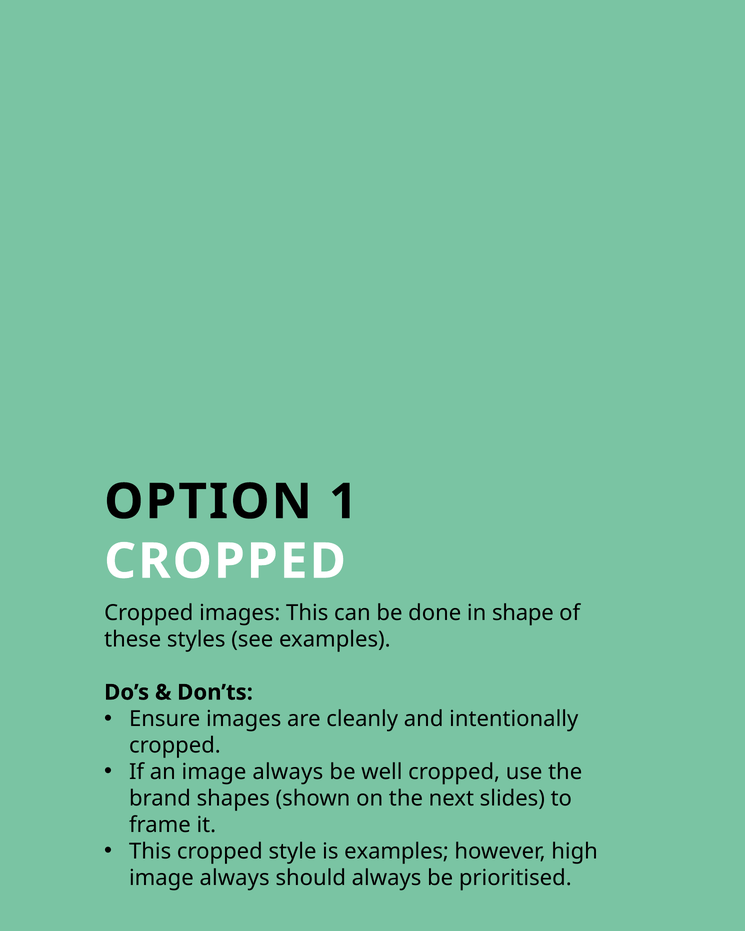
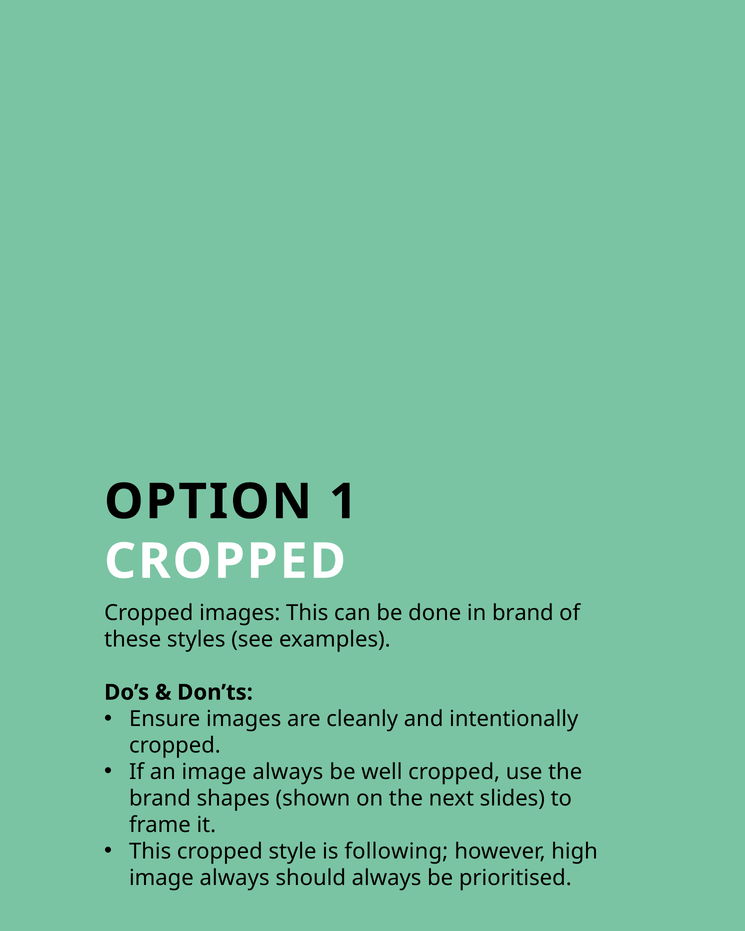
in shape: shape -> brand
is examples: examples -> following
